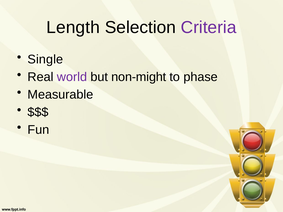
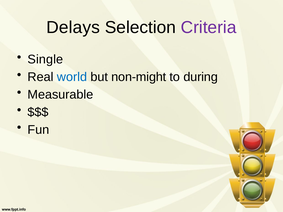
Length: Length -> Delays
world colour: purple -> blue
phase: phase -> during
